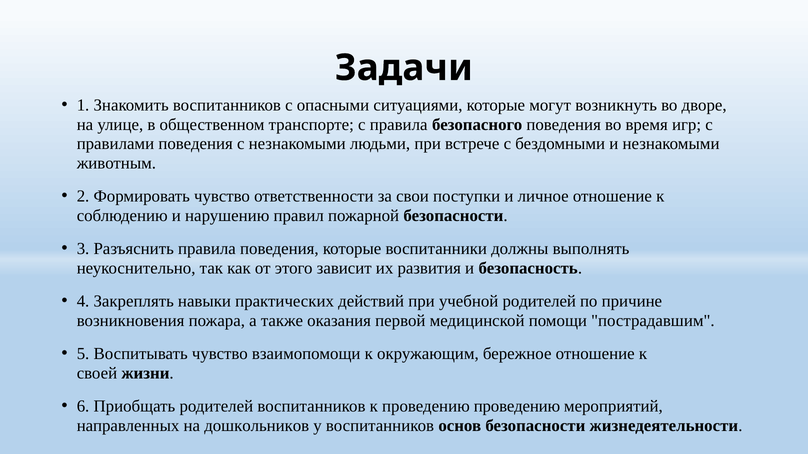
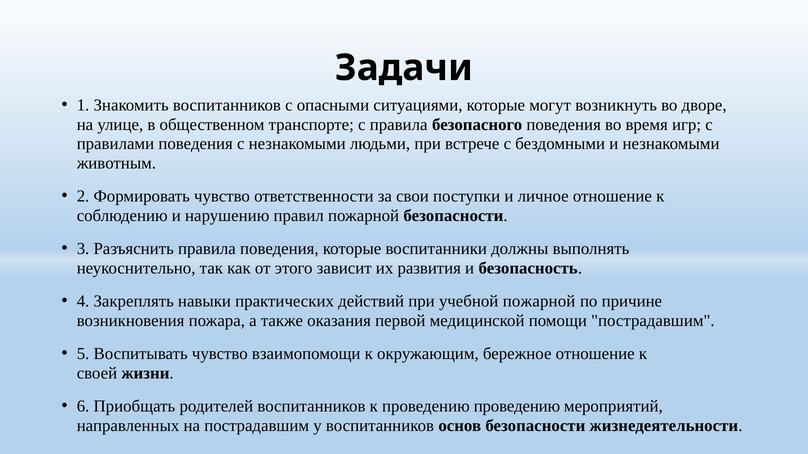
учебной родителей: родителей -> пожарной
на дошкольников: дошкольников -> пострадавшим
